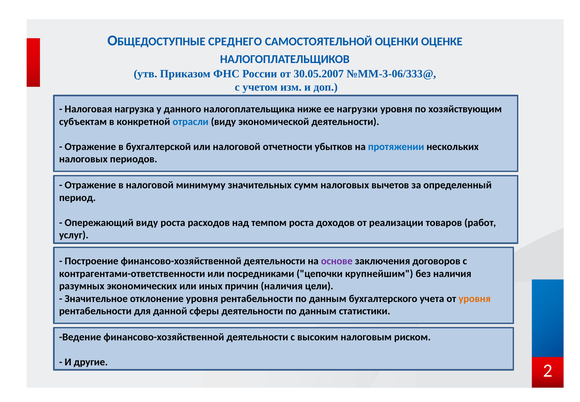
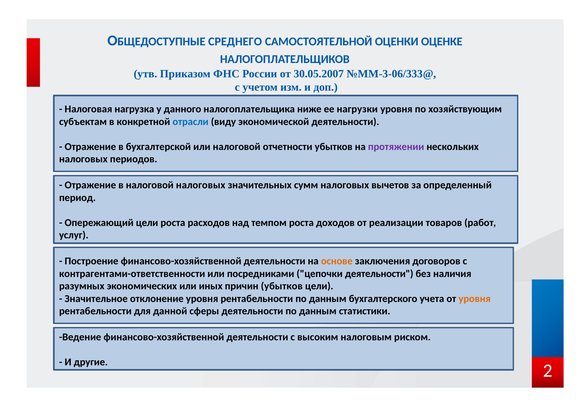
протяжении colour: blue -> purple
налоговой минимуму: минимуму -> налоговых
Опережающий виду: виду -> цели
основе colour: purple -> orange
цепочки крупнейшим: крупнейшим -> деятельности
причин наличия: наличия -> убытков
